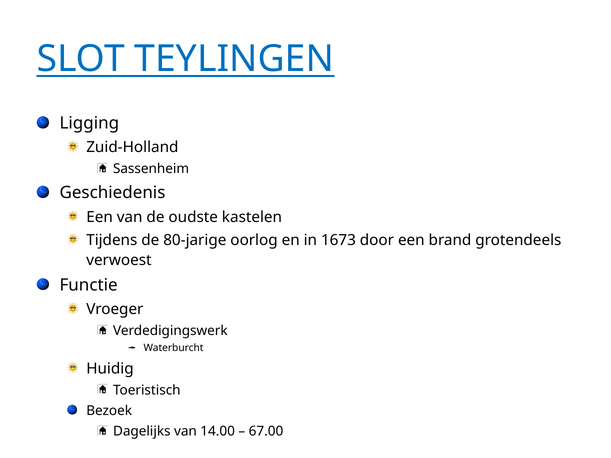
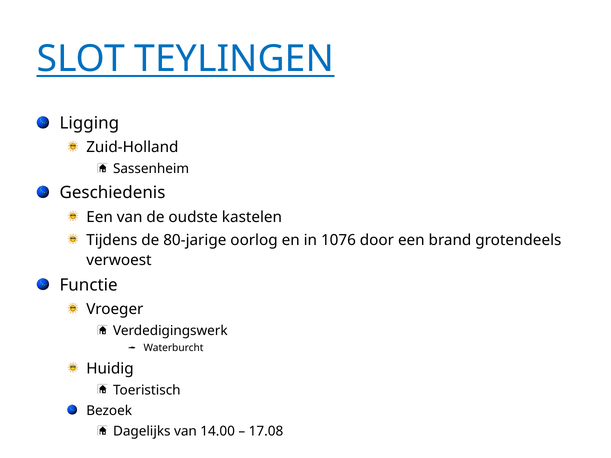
1673: 1673 -> 1076
67.00: 67.00 -> 17.08
